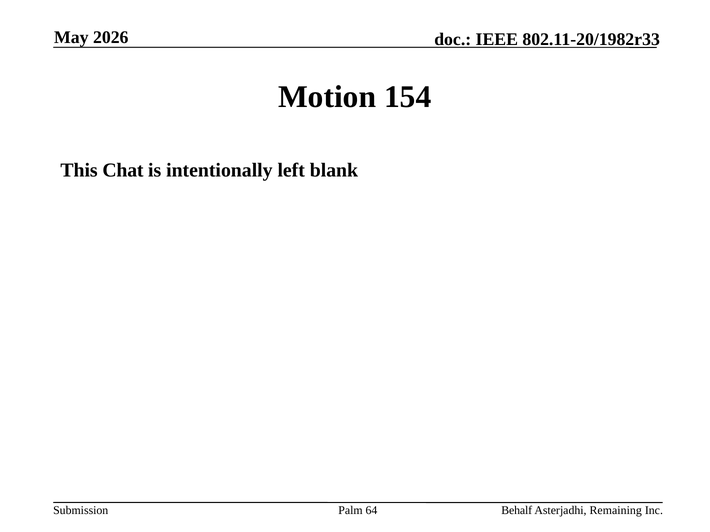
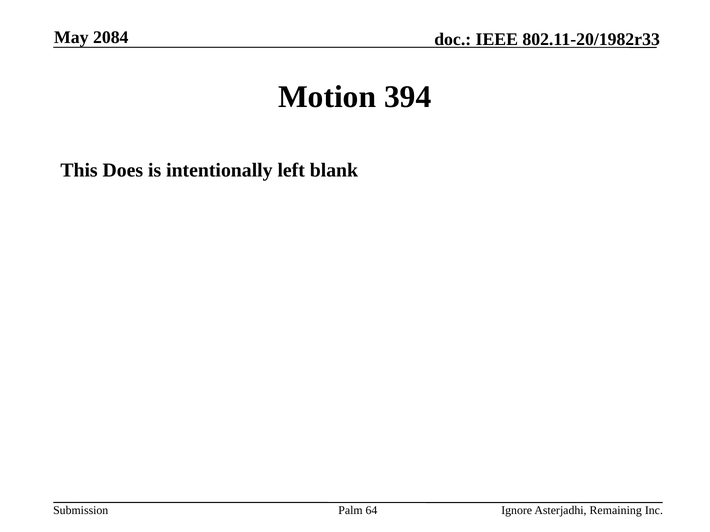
2026: 2026 -> 2084
154: 154 -> 394
Chat: Chat -> Does
Behalf: Behalf -> Ignore
